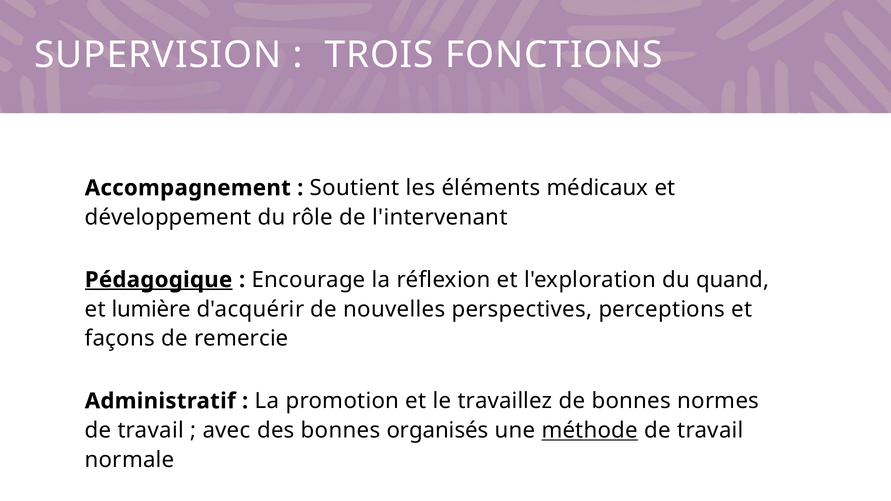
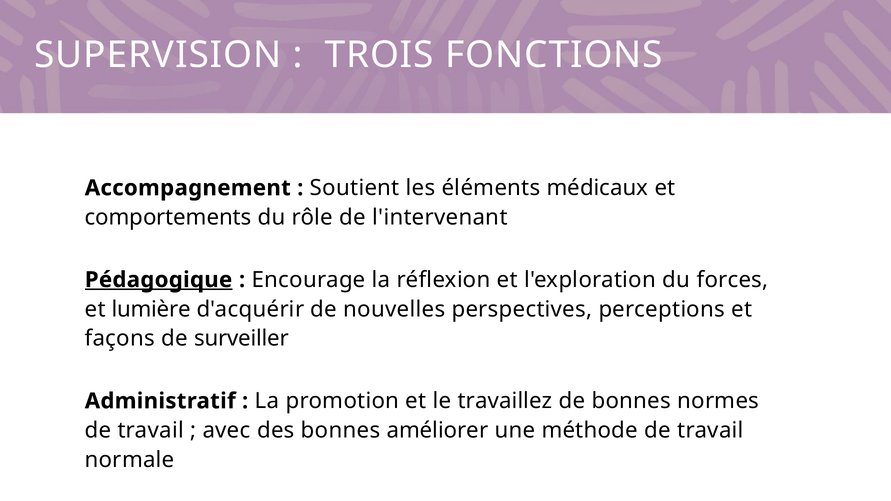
développement: développement -> comportements
quand: quand -> forces
remercie: remercie -> surveiller
organisés: organisés -> améliorer
méthode underline: present -> none
